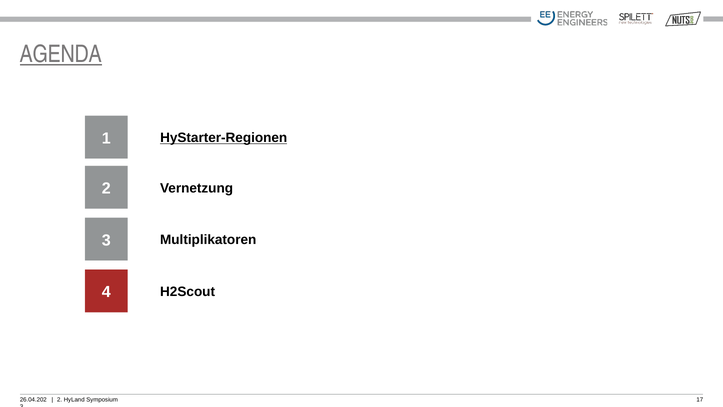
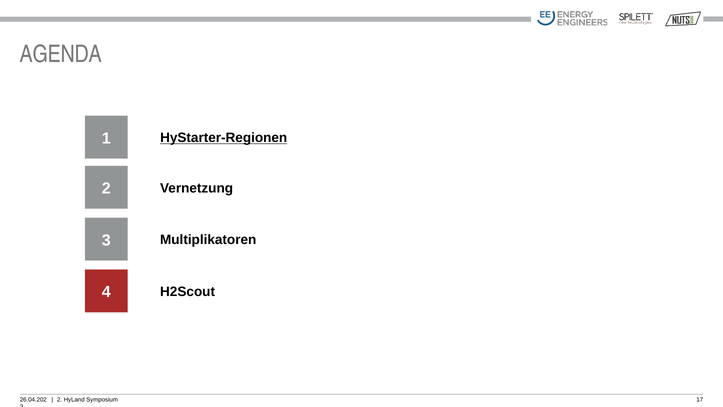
AGENDA underline: present -> none
